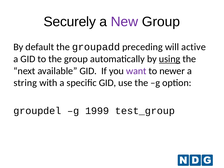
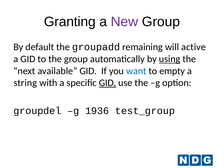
Securely: Securely -> Granting
preceding: preceding -> remaining
want colour: purple -> blue
newer: newer -> empty
GID at (108, 83) underline: none -> present
1999: 1999 -> 1936
